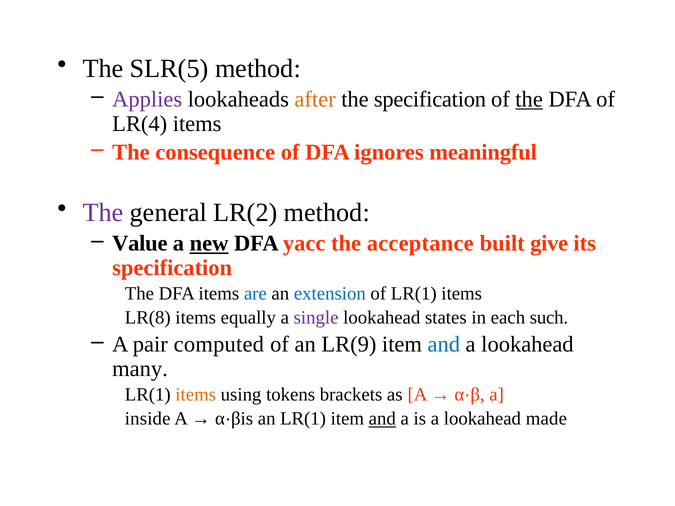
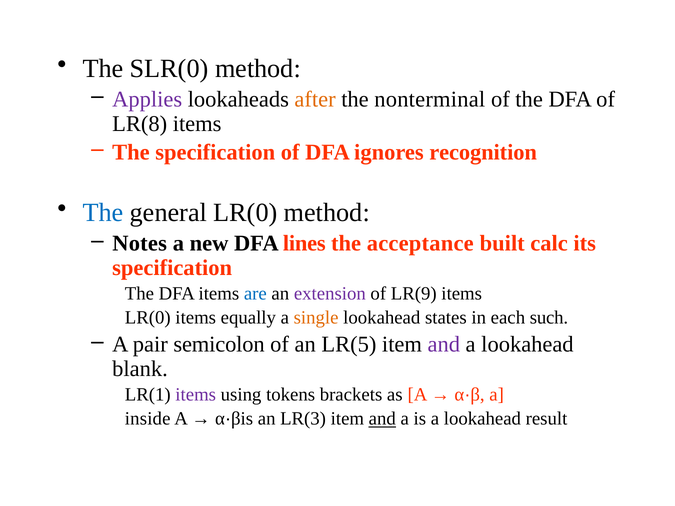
SLR(5: SLR(5 -> SLR(0
the specification: specification -> nonterminal
the at (529, 99) underline: present -> none
LR(4: LR(4 -> LR(8
The consequence: consequence -> specification
meaningful: meaningful -> recognition
The at (103, 213) colour: purple -> blue
general LR(2: LR(2 -> LR(0
Value: Value -> Notes
new underline: present -> none
yacc: yacc -> lines
give: give -> calc
extension colour: blue -> purple
of LR(1: LR(1 -> LR(9
LR(8 at (148, 318): LR(8 -> LR(0
single colour: purple -> orange
computed: computed -> semicolon
LR(9: LR(9 -> LR(5
and at (444, 345) colour: blue -> purple
many: many -> blank
items at (196, 395) colour: orange -> purple
an LR(1: LR(1 -> LR(3
made: made -> result
